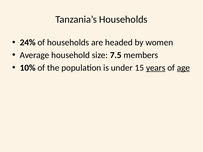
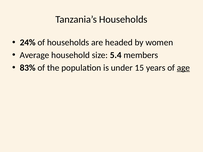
7.5: 7.5 -> 5.4
10%: 10% -> 83%
years underline: present -> none
